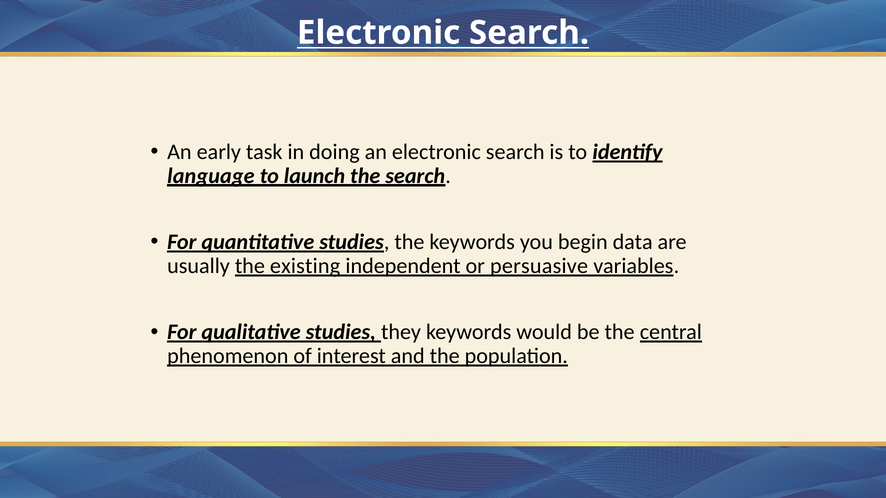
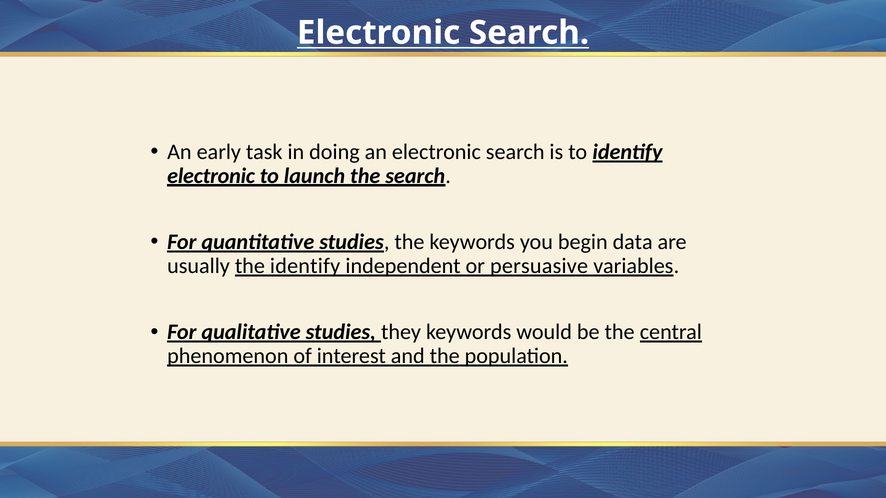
language at (211, 176): language -> electronic
the existing: existing -> identify
